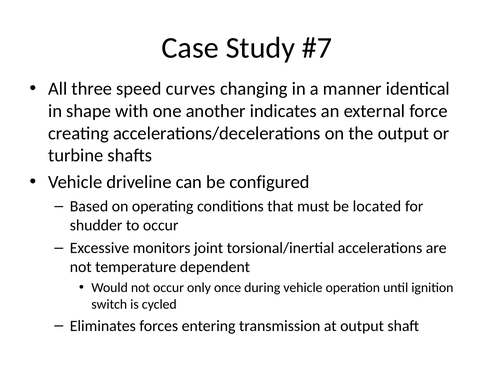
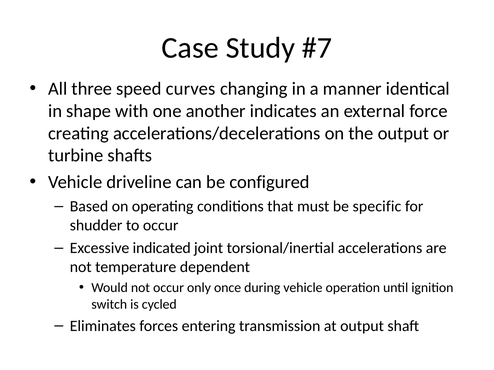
located: located -> specific
monitors: monitors -> indicated
